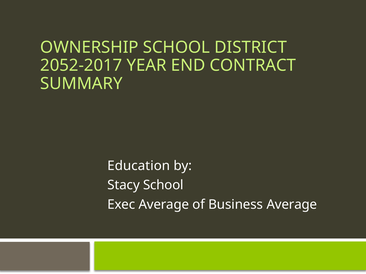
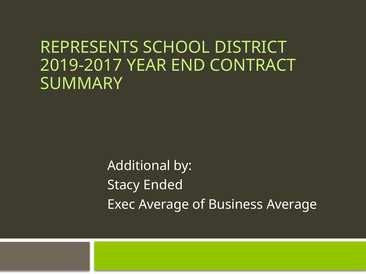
OWNERSHIP: OWNERSHIP -> REPRESENTS
2052-2017: 2052-2017 -> 2019-2017
Education: Education -> Additional
Stacy School: School -> Ended
